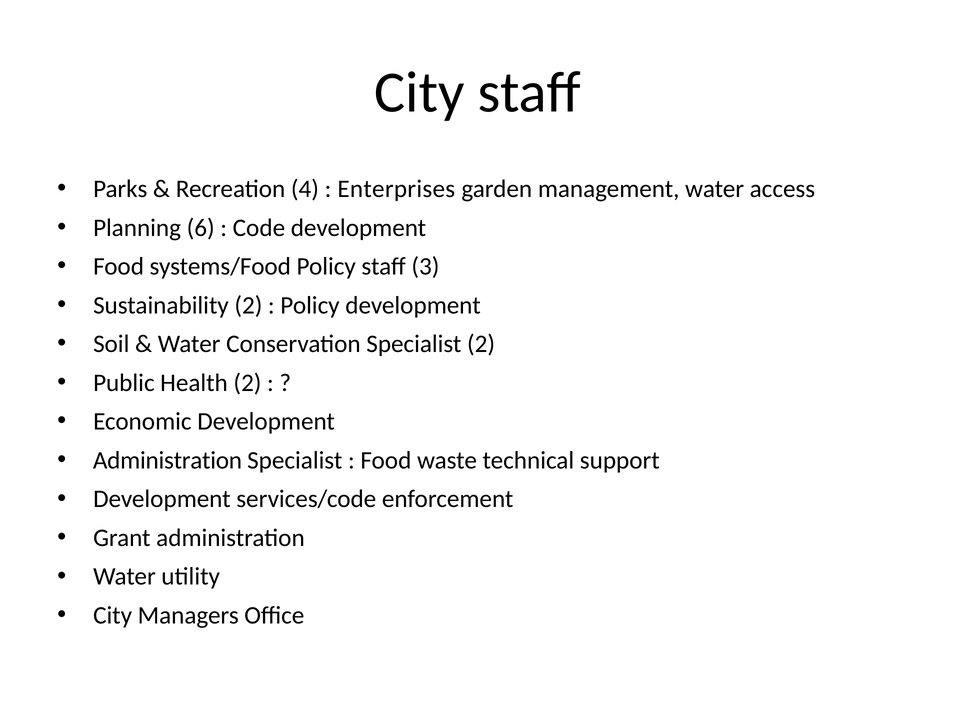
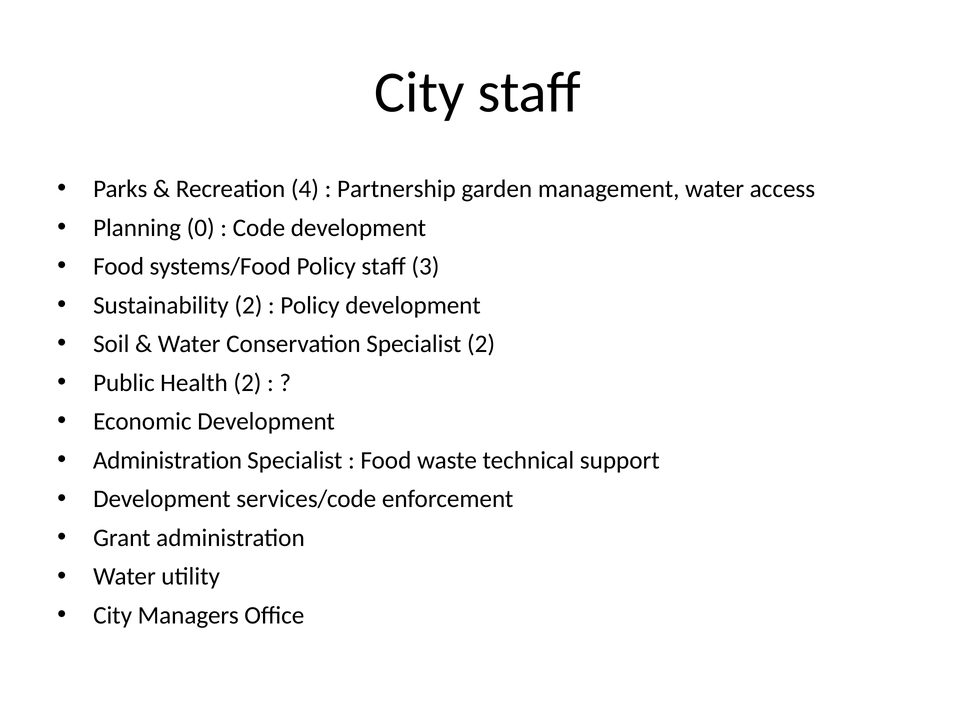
Enterprises: Enterprises -> Partnership
6: 6 -> 0
